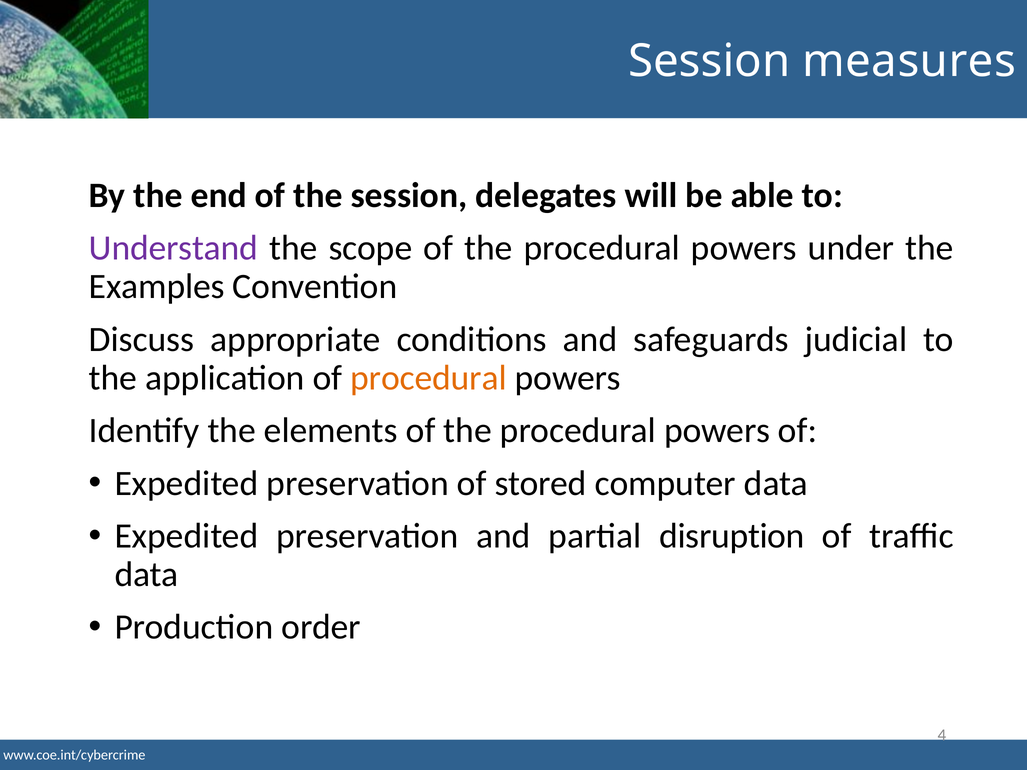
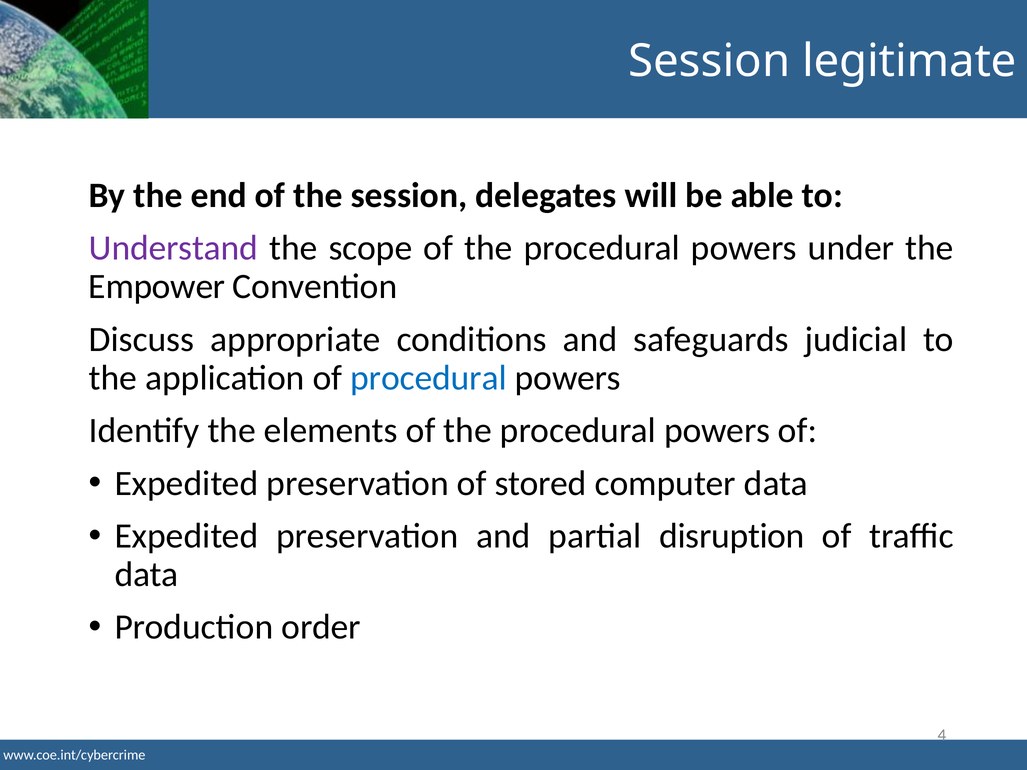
measures: measures -> legitimate
Examples: Examples -> Empower
procedural at (429, 378) colour: orange -> blue
